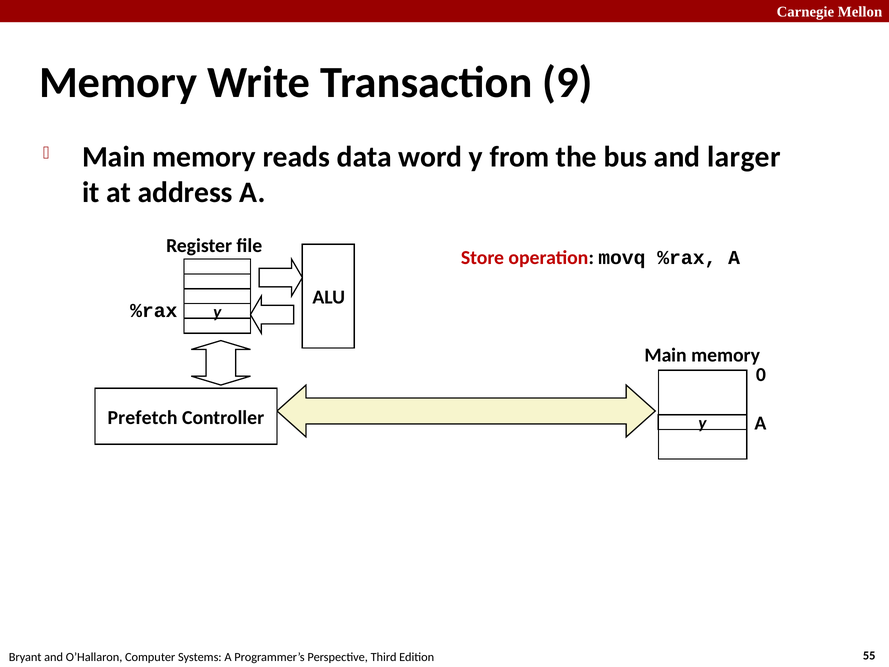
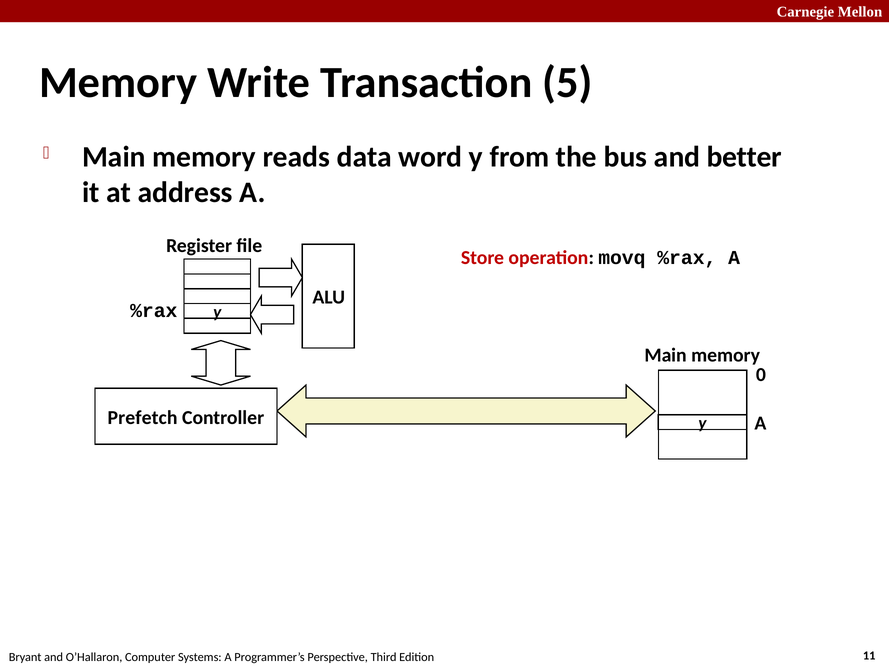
9: 9 -> 5
larger: larger -> better
55: 55 -> 11
